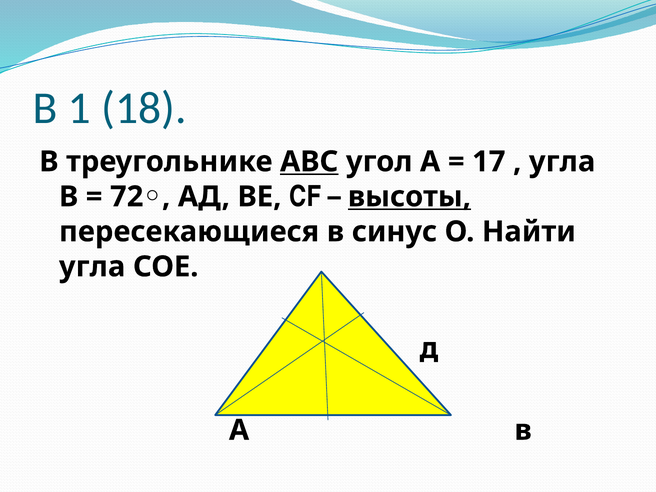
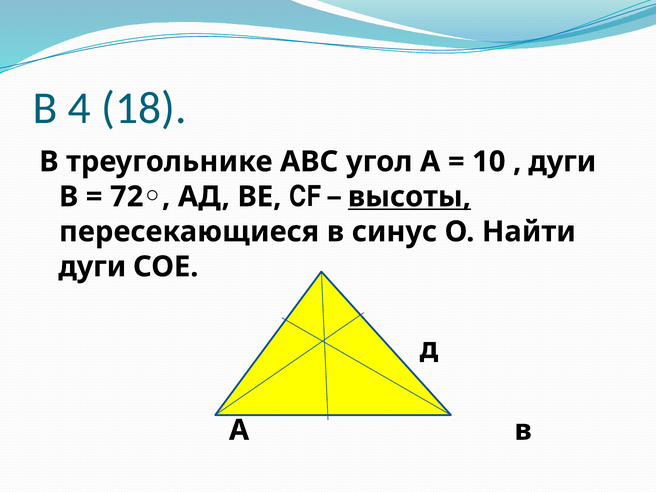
1: 1 -> 4
АВС underline: present -> none
17: 17 -> 10
угла at (562, 162): угла -> дуги
угла at (92, 267): угла -> дуги
